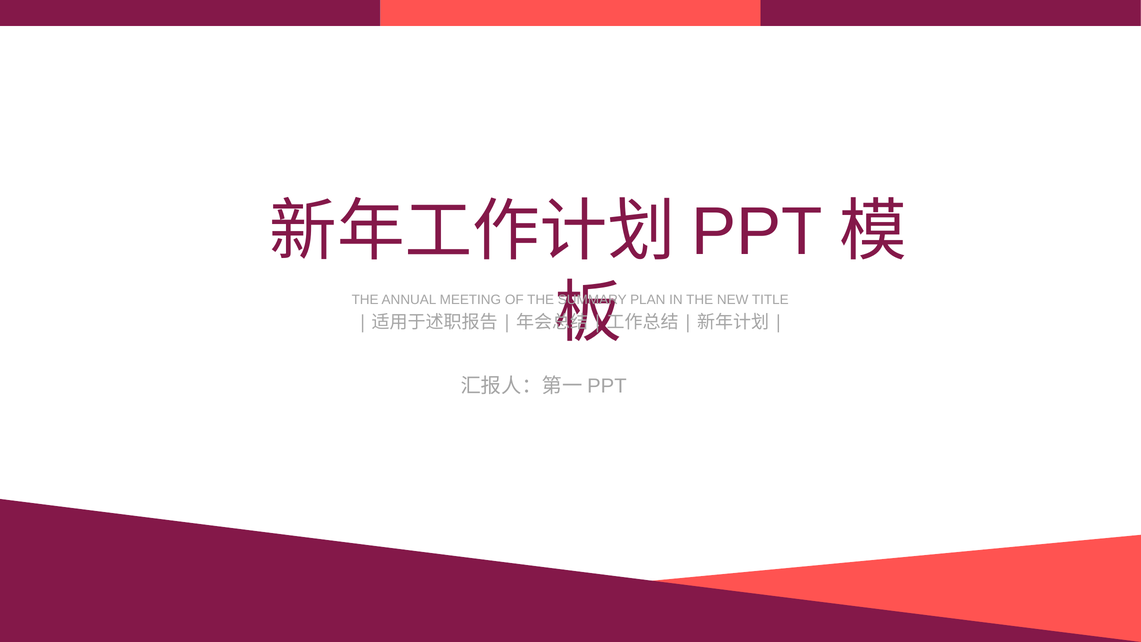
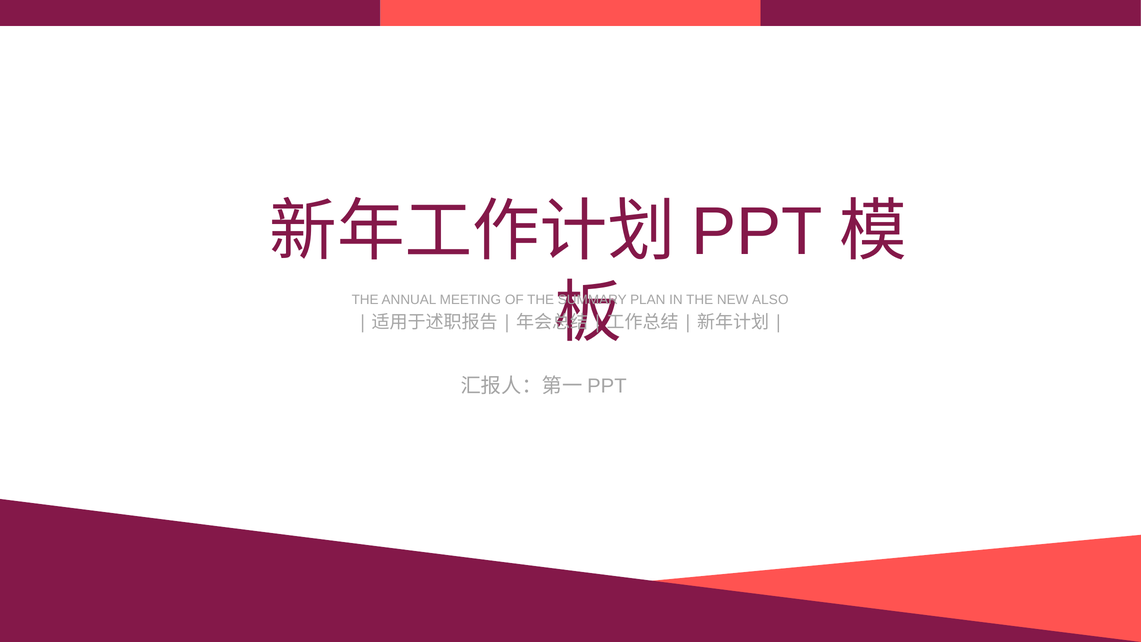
TITLE: TITLE -> ALSO
